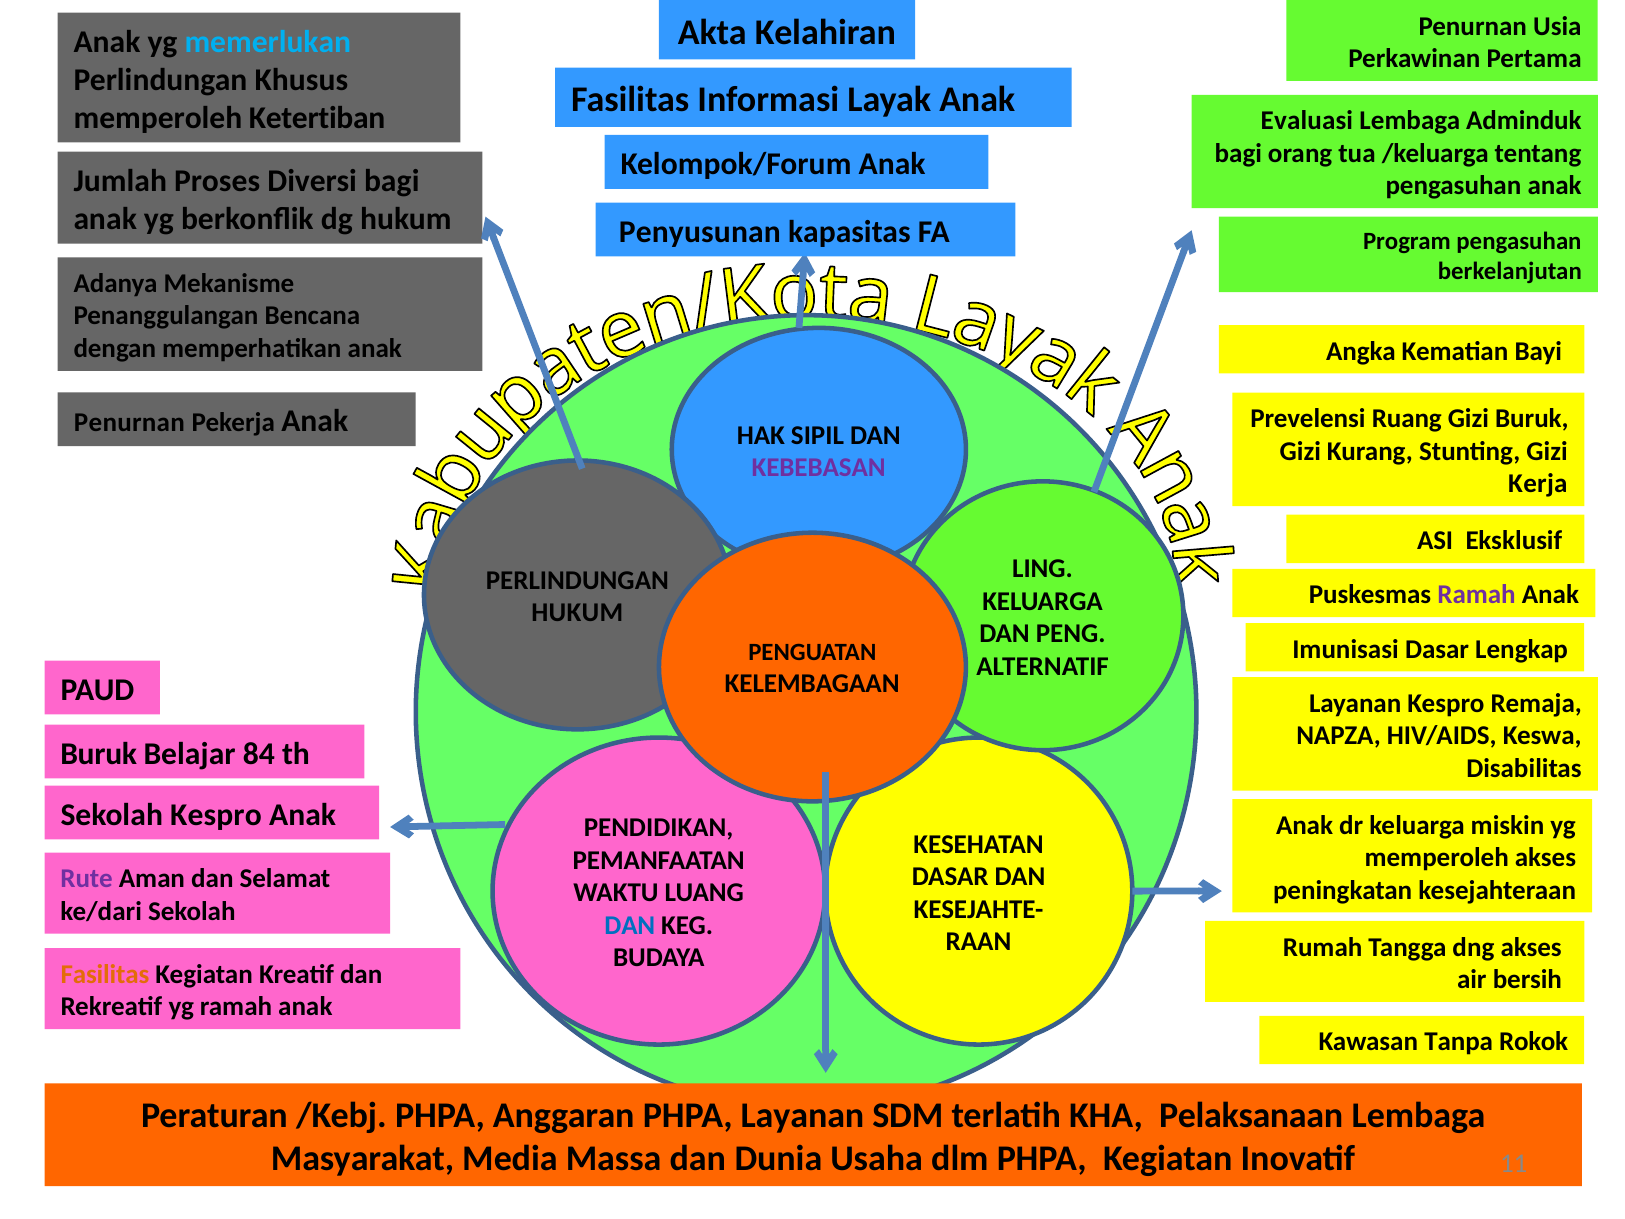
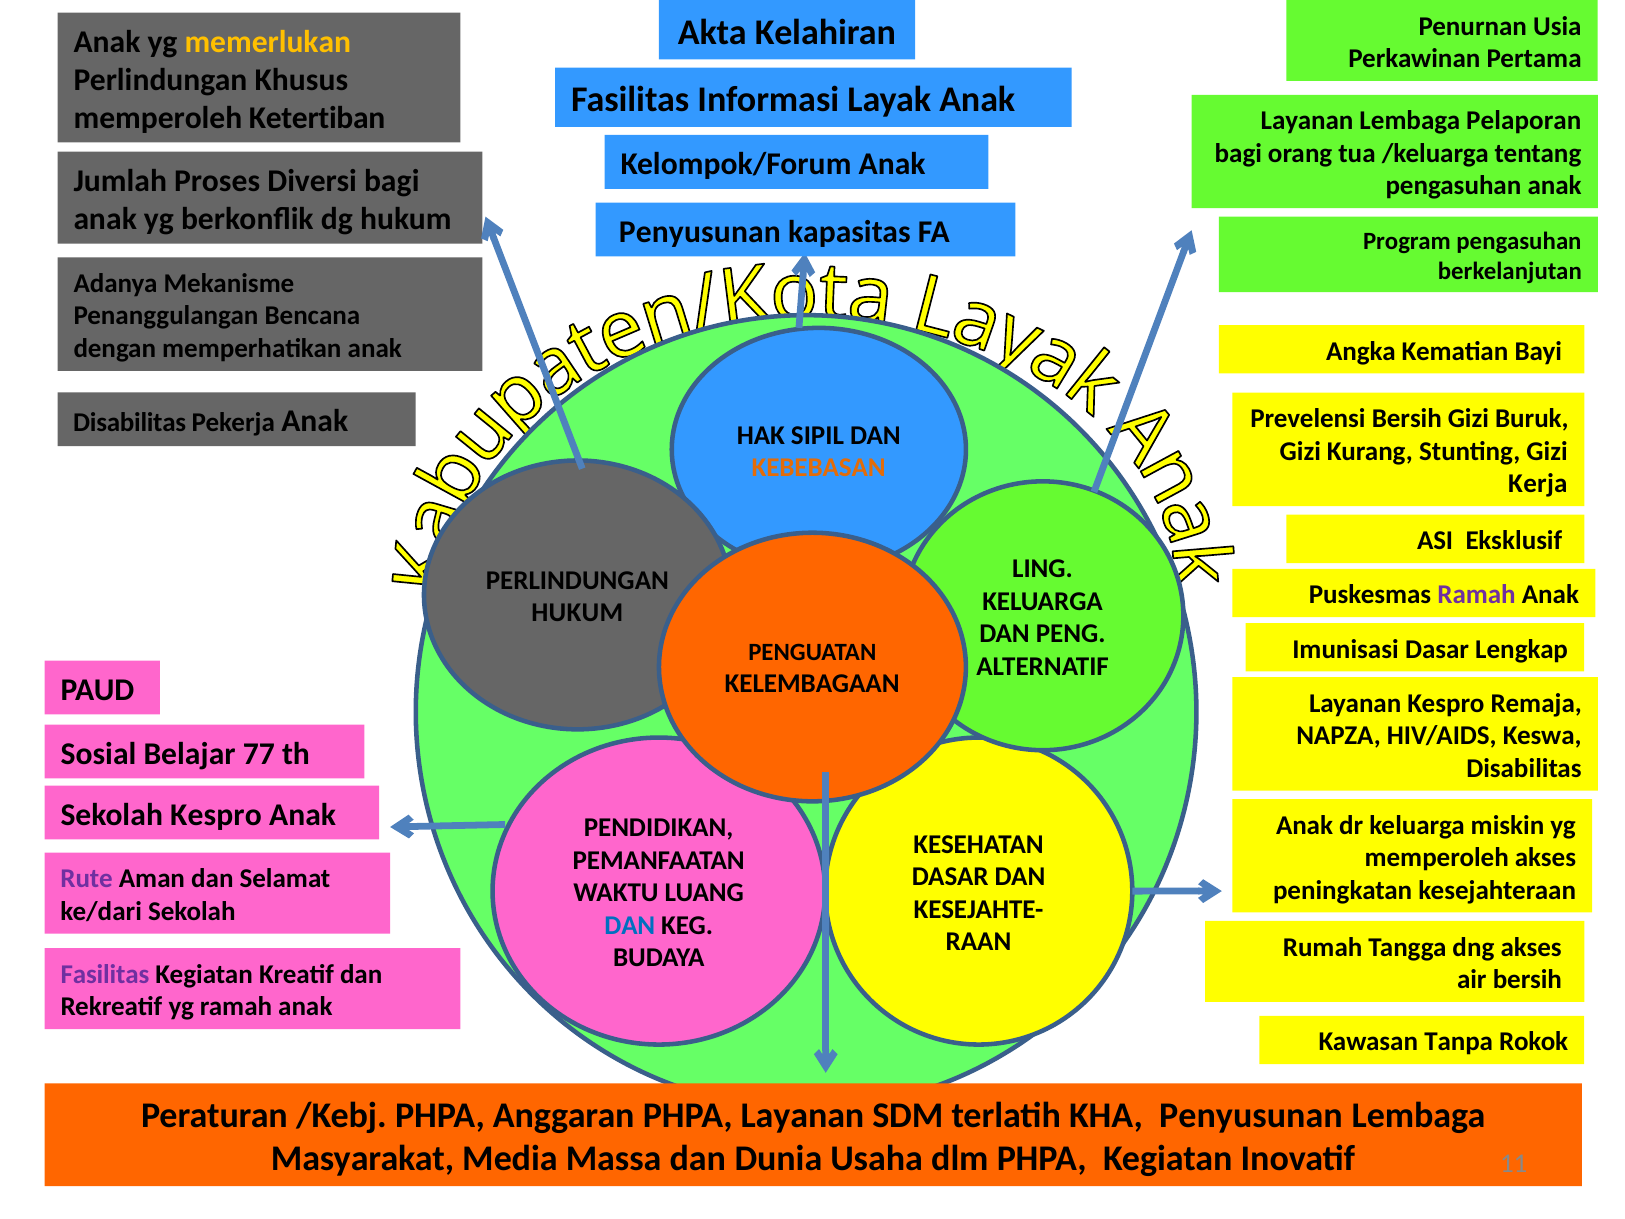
memerlukan colour: light blue -> yellow
Evaluasi at (1307, 121): Evaluasi -> Layanan
Adminduk: Adminduk -> Pelaporan
Prevelensi Ruang: Ruang -> Bersih
Penurnan at (129, 423): Penurnan -> Disabilitas
KEBEBASAN colour: purple -> orange
Buruk at (99, 754): Buruk -> Sosial
84: 84 -> 77
Fasilitas at (105, 974) colour: orange -> purple
KHA Pelaksanaan: Pelaksanaan -> Penyusunan
